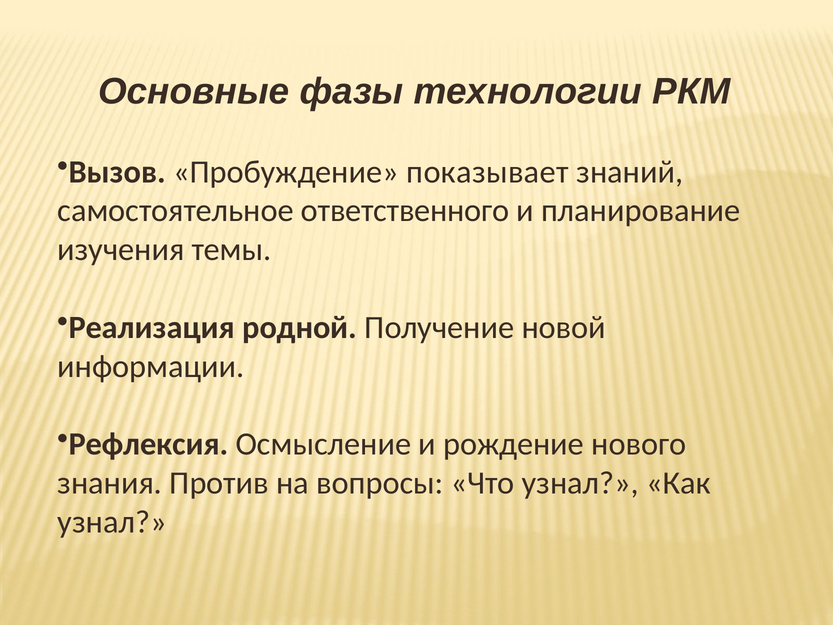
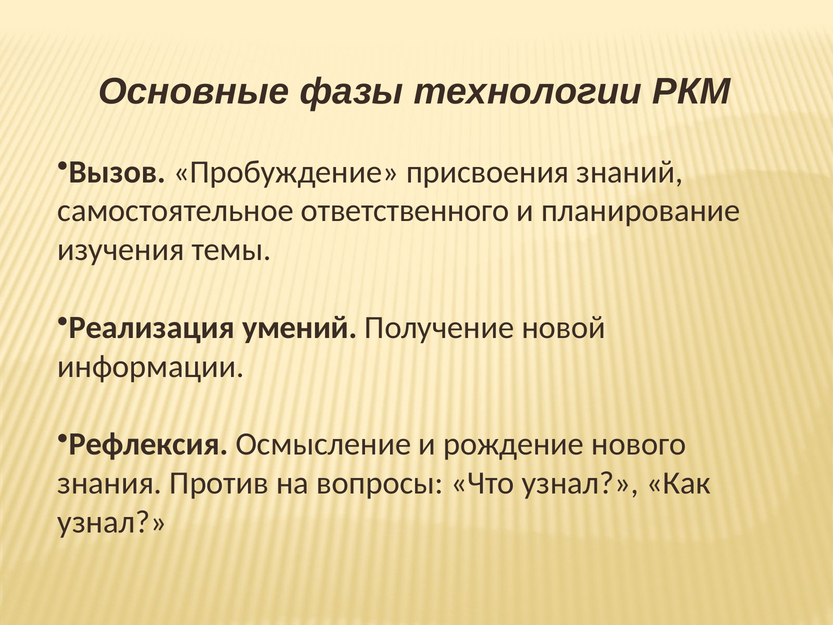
показывает: показывает -> присвоения
родной: родной -> умений
